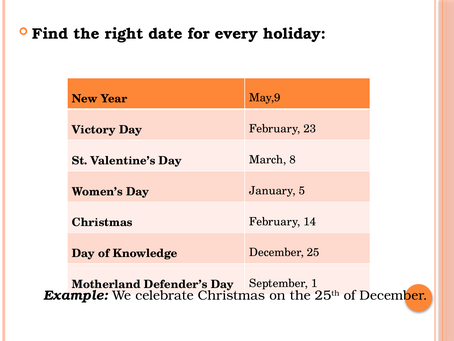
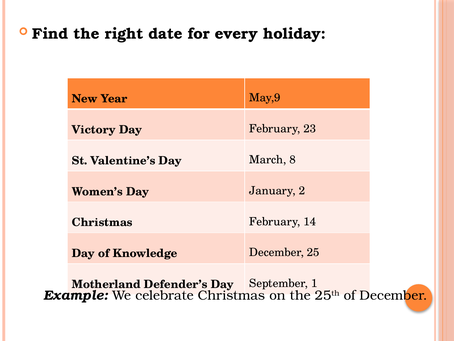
5: 5 -> 2
